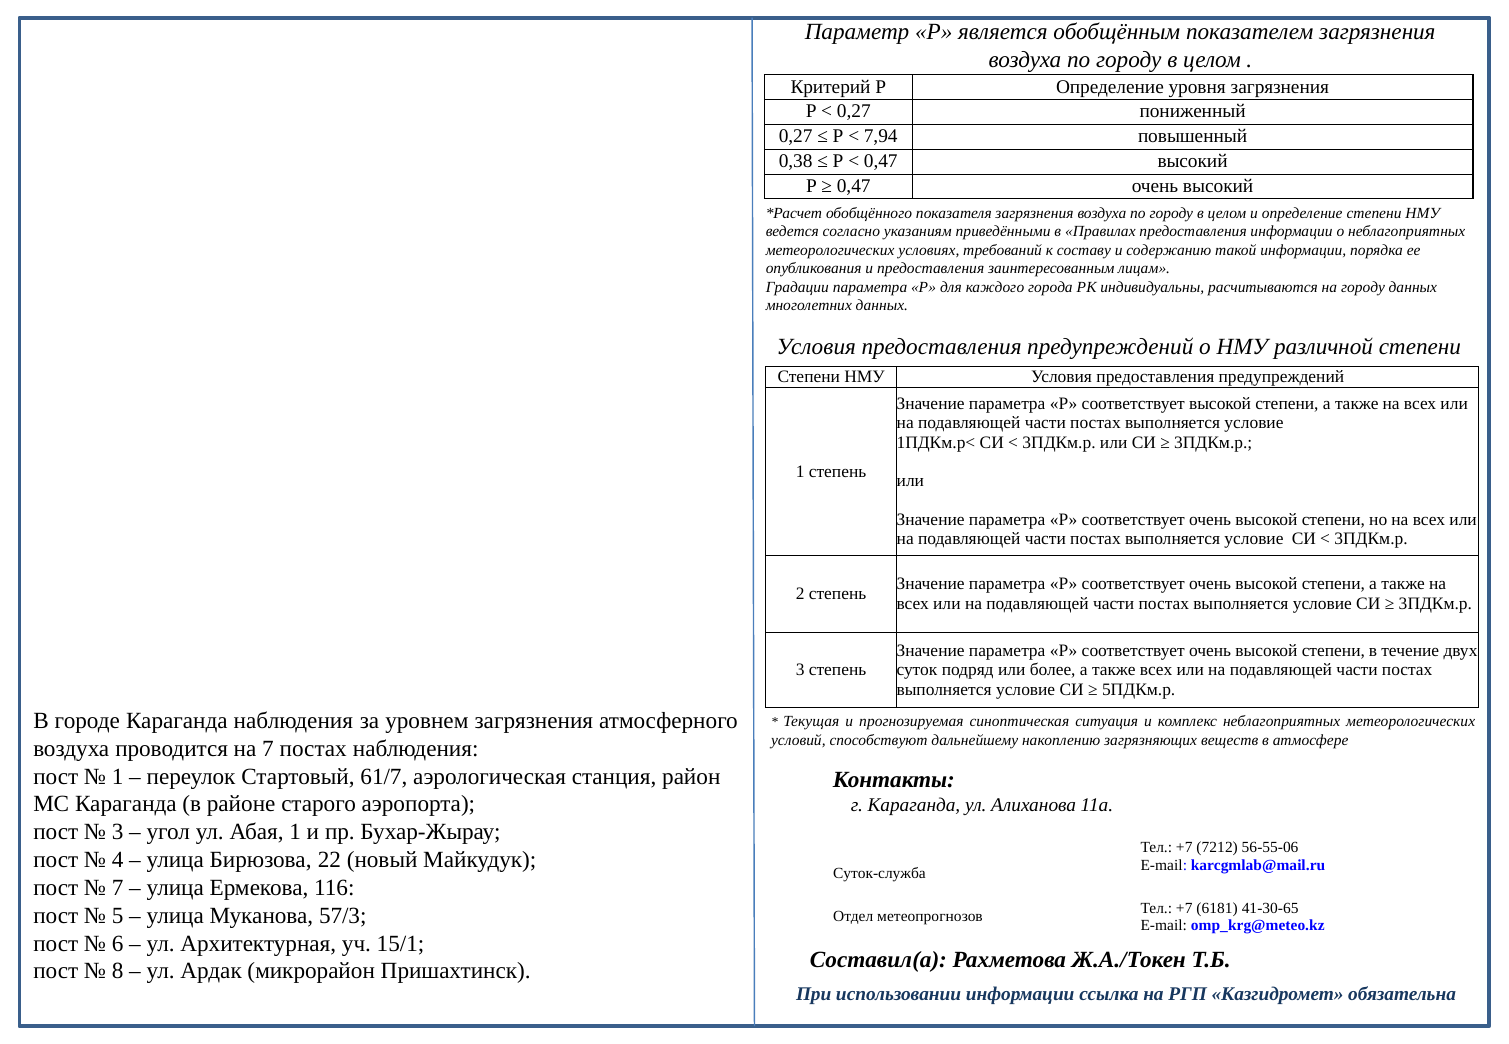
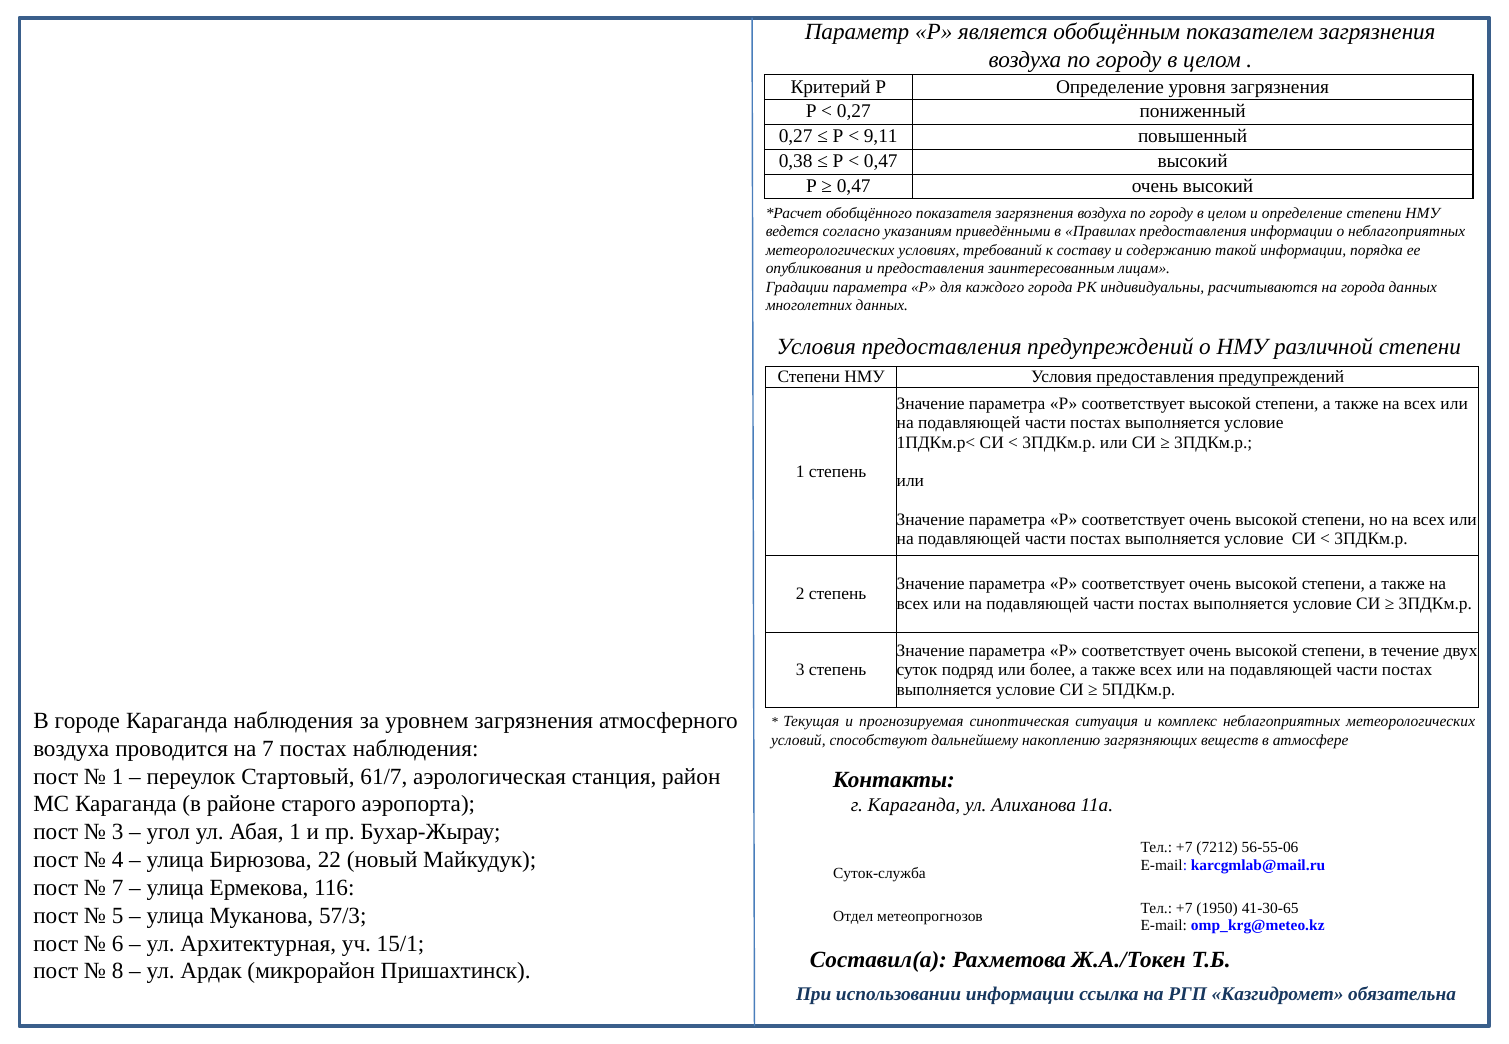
7,94: 7,94 -> 9,11
на городу: городу -> города
6181: 6181 -> 1950
